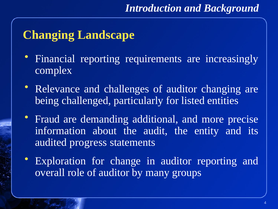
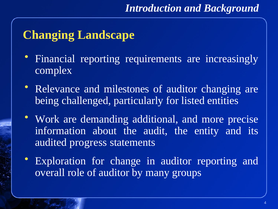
challenges: challenges -> milestones
Fraud: Fraud -> Work
